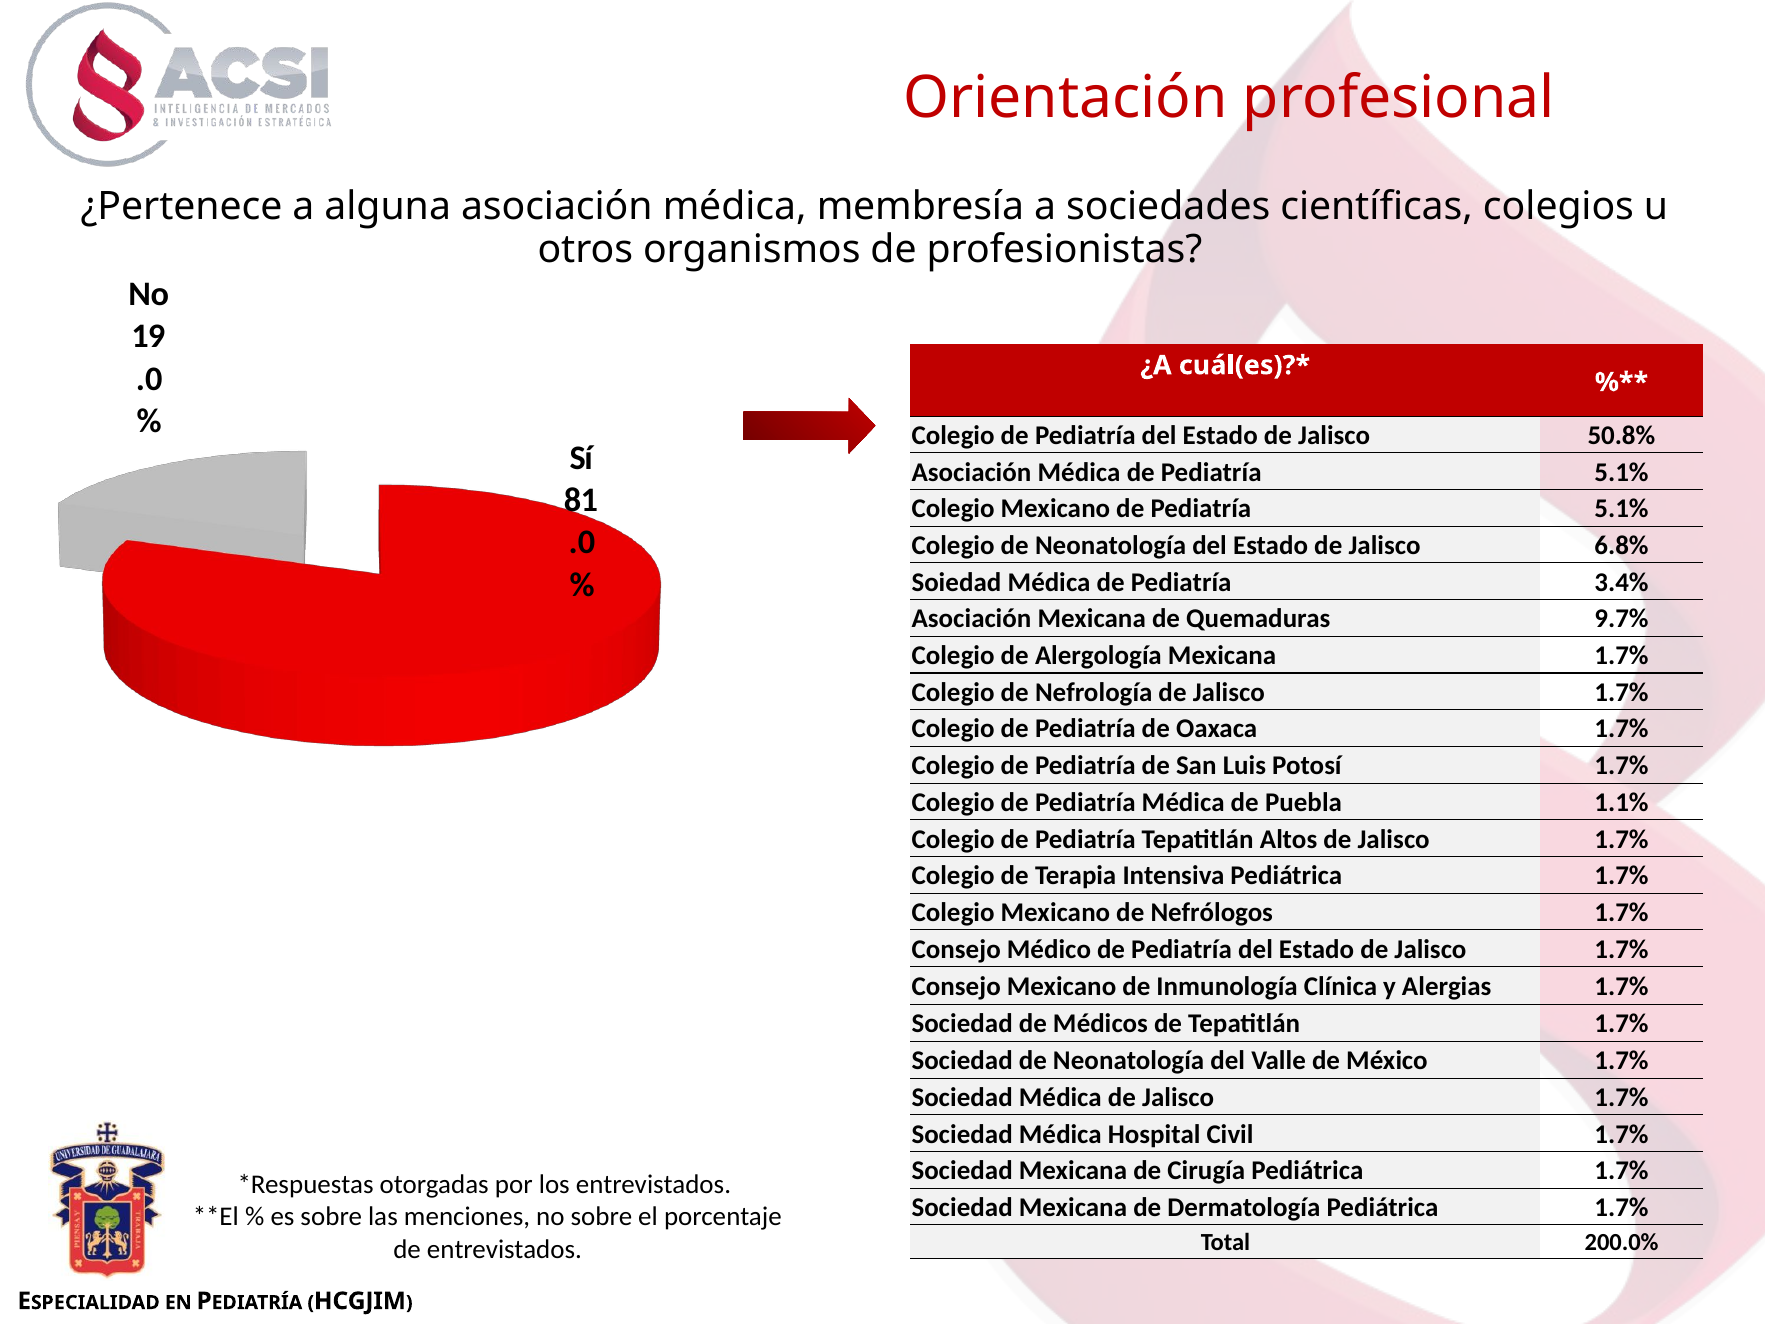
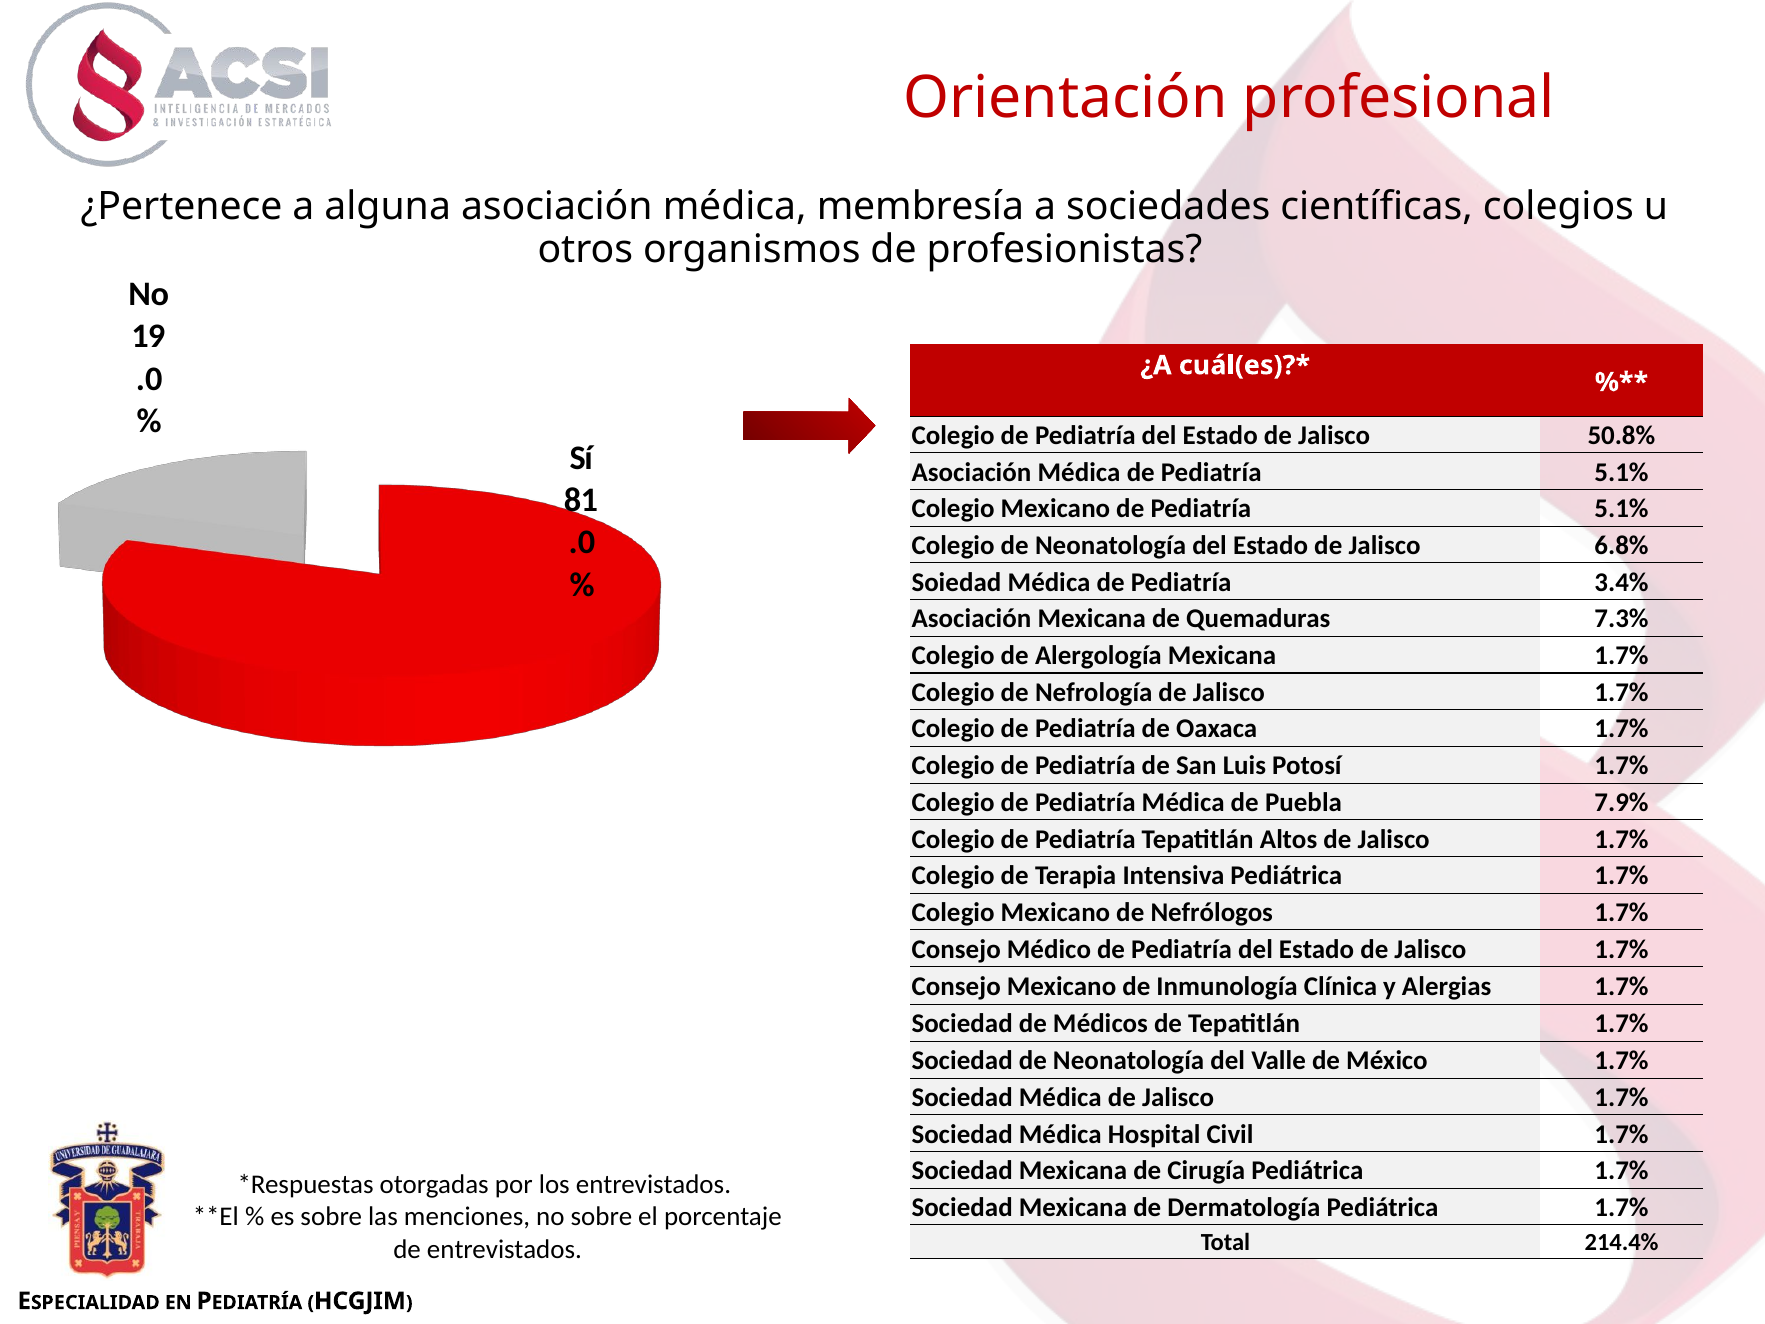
9.7%: 9.7% -> 7.3%
1.1%: 1.1% -> 7.9%
200.0%: 200.0% -> 214.4%
